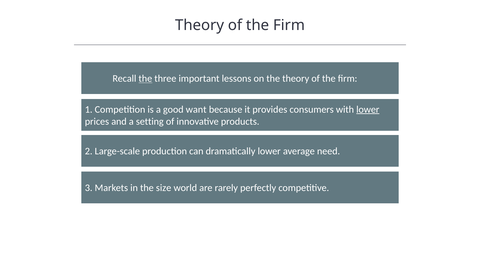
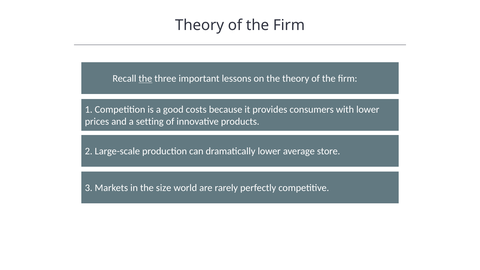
want: want -> costs
lower at (368, 109) underline: present -> none
need: need -> store
